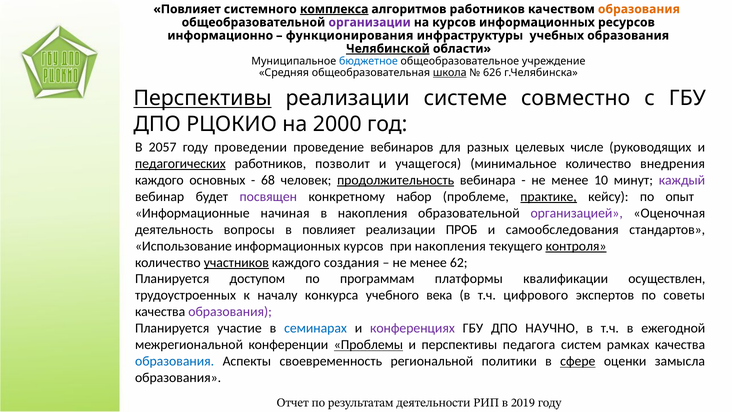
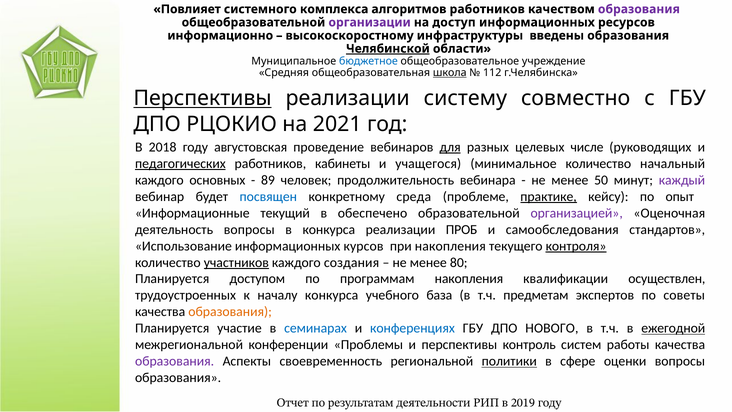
комплекса underline: present -> none
образования at (639, 9) colour: orange -> purple
на курсов: курсов -> доступ
функционирования: функционирования -> высокоскоростному
учебных: учебных -> введены
626: 626 -> 112
системе: системе -> систему
2000: 2000 -> 2021
2057: 2057 -> 2018
проведении: проведении -> августовская
для underline: none -> present
позволит: позволит -> кабинеты
внедрения: внедрения -> начальный
68: 68 -> 89
продолжительность underline: present -> none
10: 10 -> 50
посвящен colour: purple -> blue
набор: набор -> среда
начиная: начиная -> текущий
в накопления: накопления -> обеспечено
в повлияет: повлияет -> конкурса
62: 62 -> 80
программам платформы: платформы -> накопления
века: века -> база
цифрового: цифрового -> предметам
образования at (230, 312) colour: purple -> orange
конференциях colour: purple -> blue
НАУЧНО: НАУЧНО -> НОВОГО
ежегодной underline: none -> present
Проблемы underline: present -> none
педагога: педагога -> контроль
рамках: рамках -> работы
образования at (175, 361) colour: blue -> purple
политики underline: none -> present
сфере underline: present -> none
оценки замысла: замысла -> вопросы
